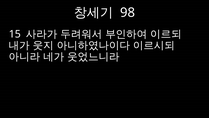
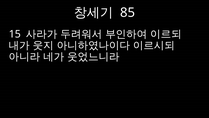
98: 98 -> 85
